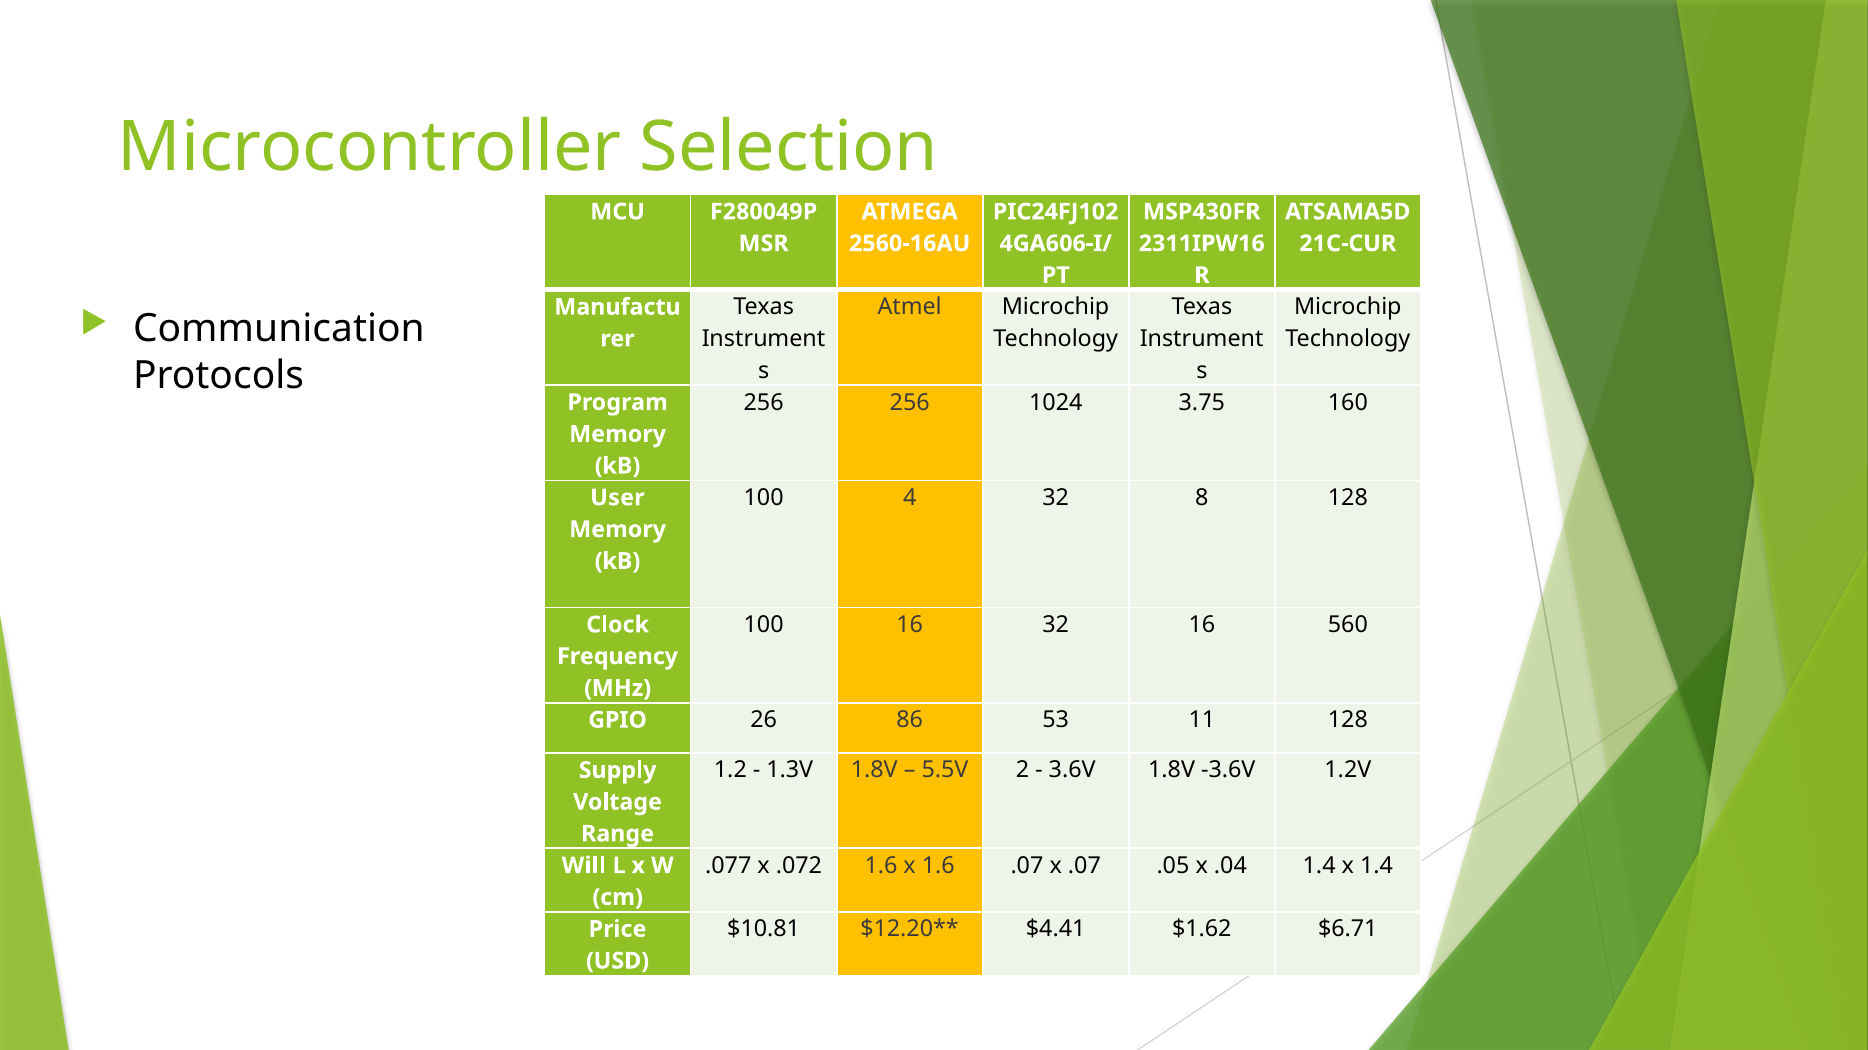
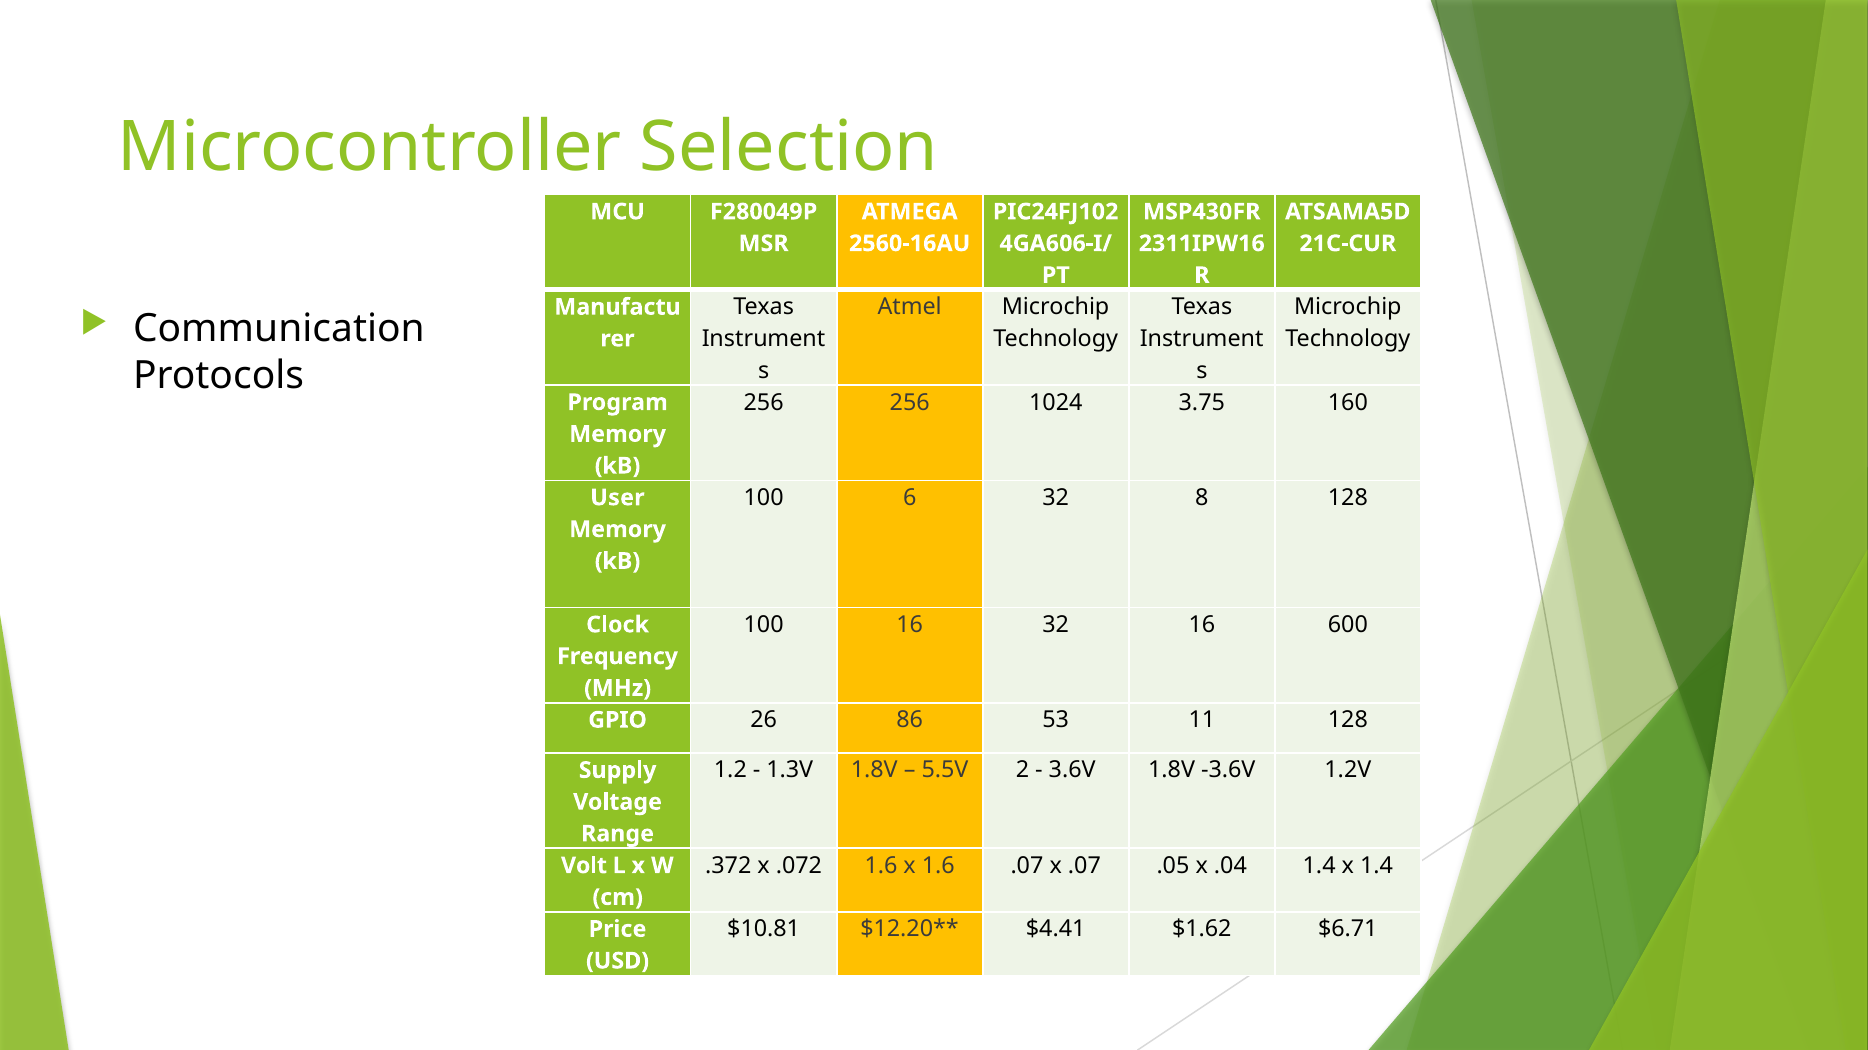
4: 4 -> 6
560: 560 -> 600
.077: .077 -> .372
Will: Will -> Volt
